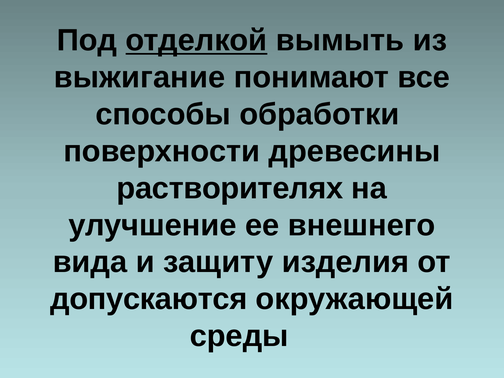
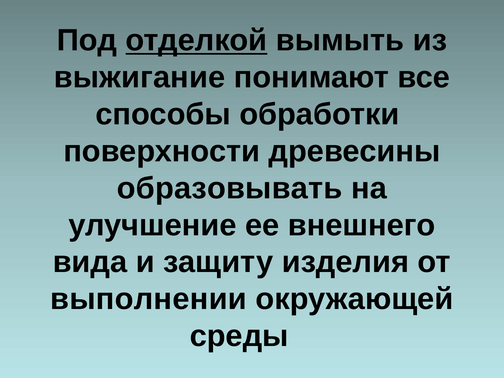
растворителях: растворителях -> образовывать
допускаются: допускаются -> выполнении
